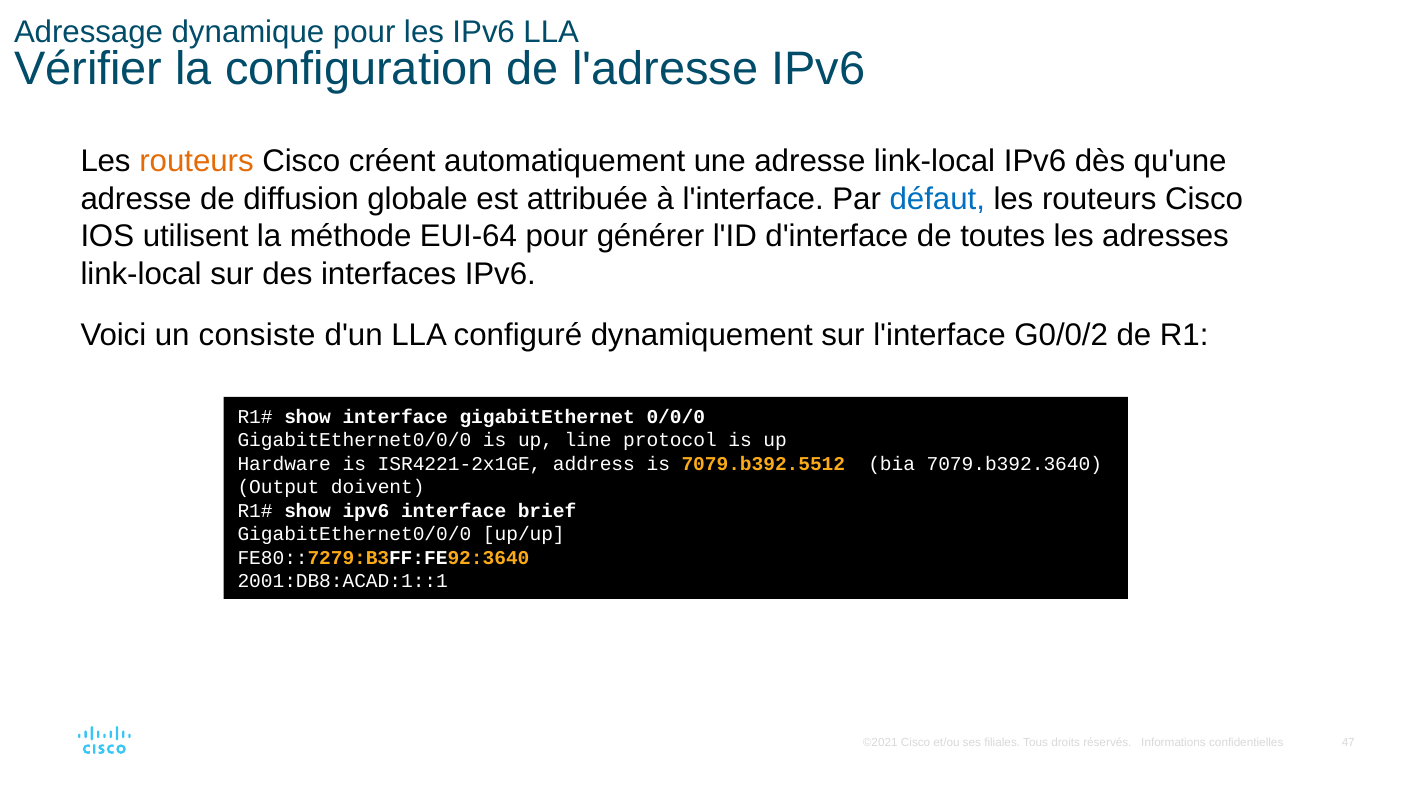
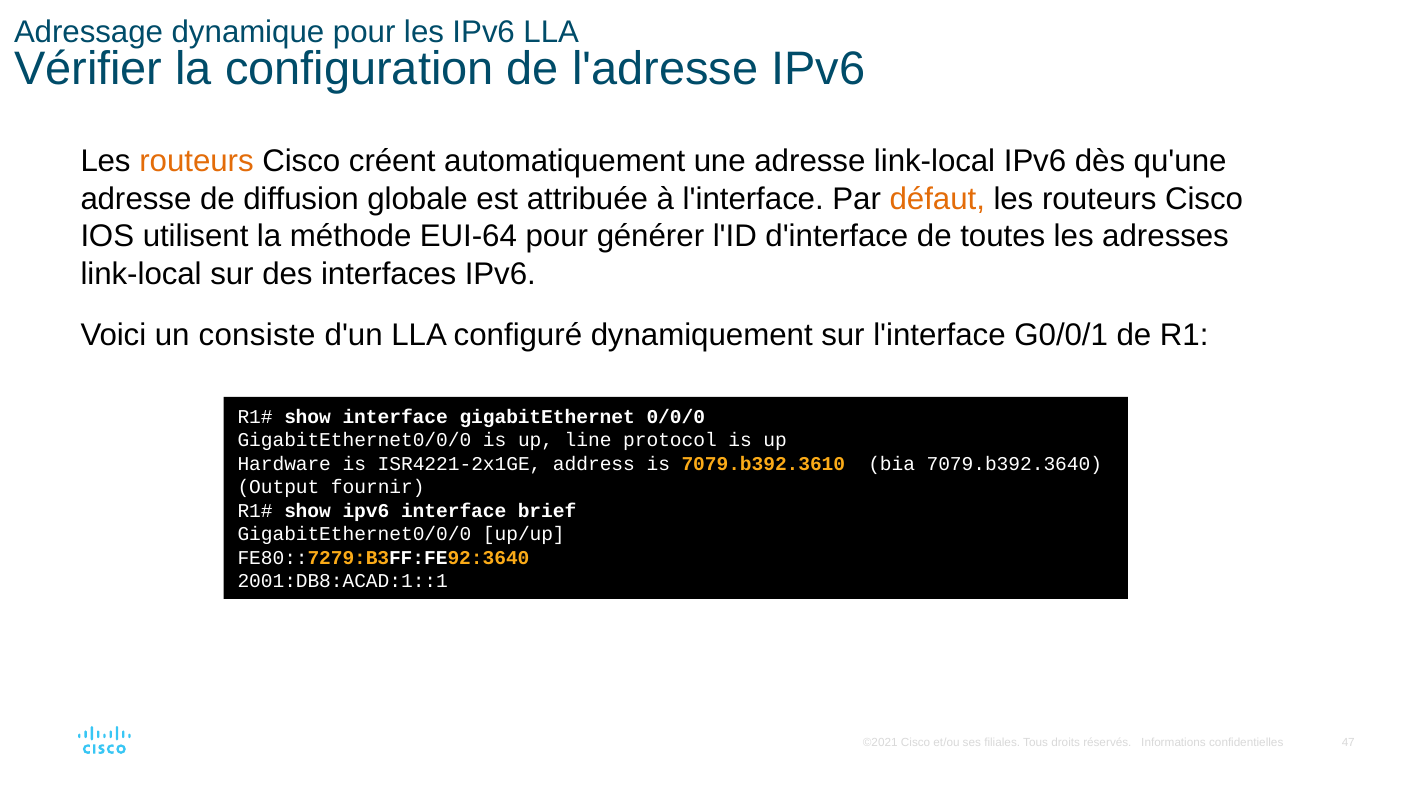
défaut colour: blue -> orange
G0/0/2: G0/0/2 -> G0/0/1
7079.b392.5512: 7079.b392.5512 -> 7079.b392.3610
doivent: doivent -> fournir
